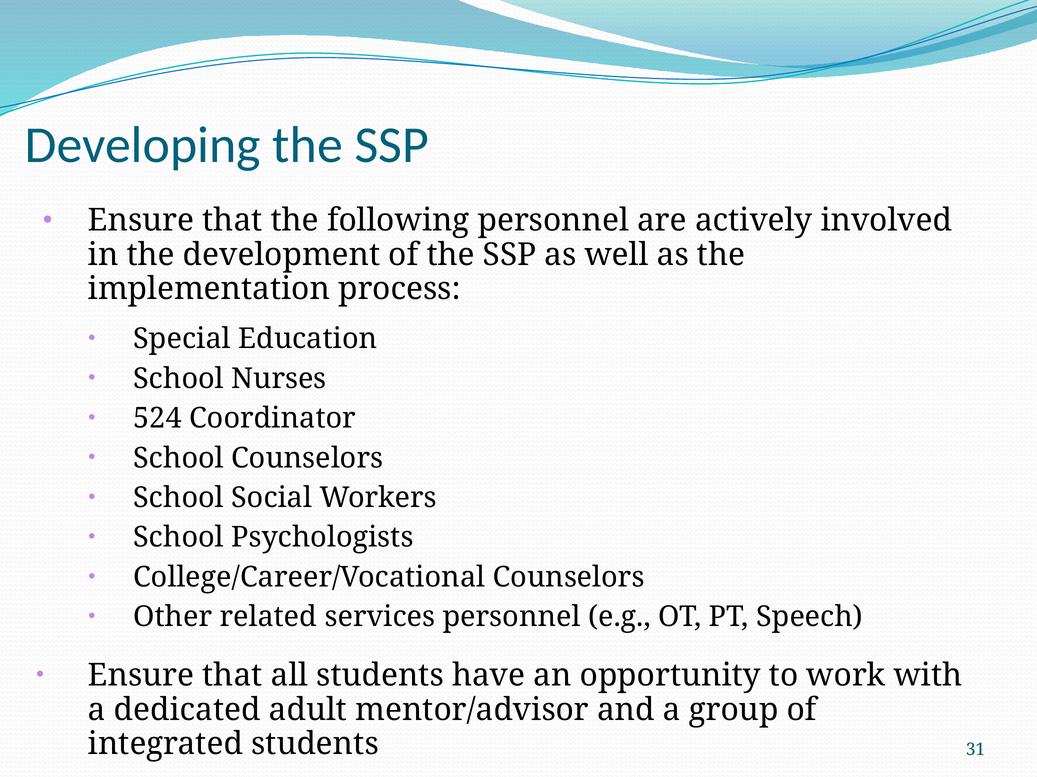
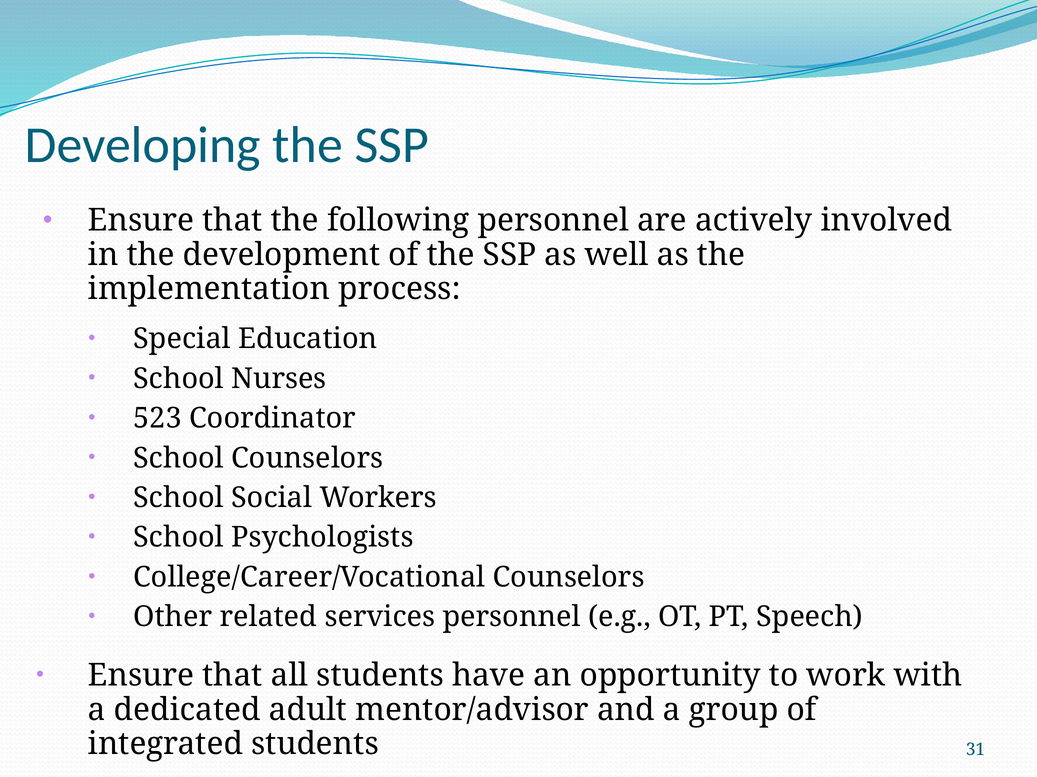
524: 524 -> 523
